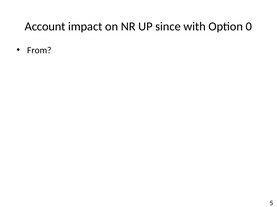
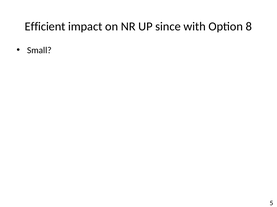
Account: Account -> Efficient
0: 0 -> 8
From: From -> Small
